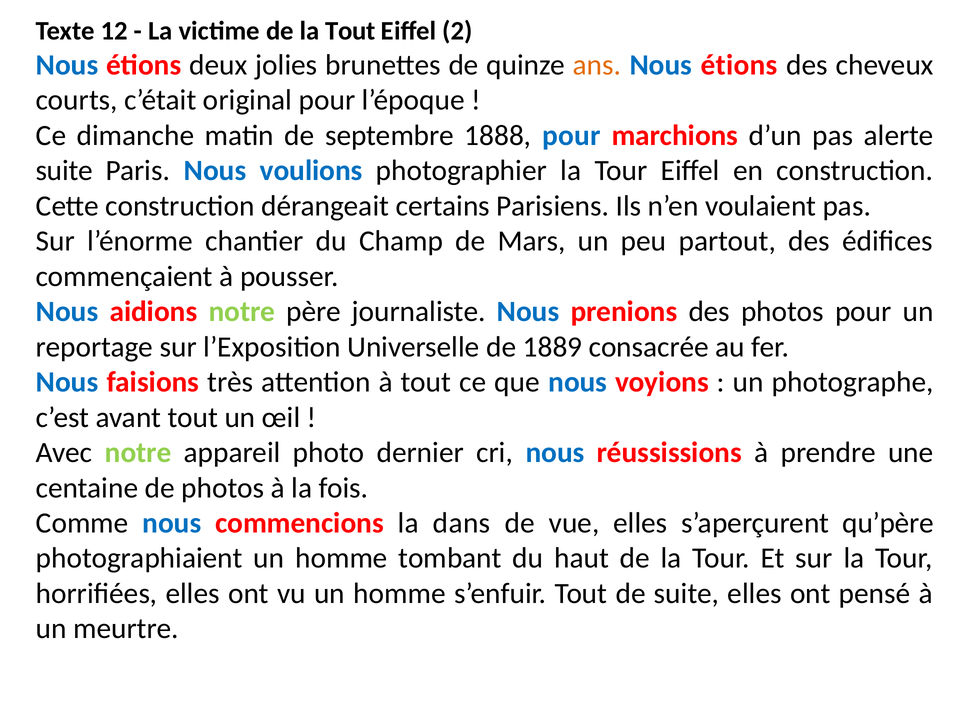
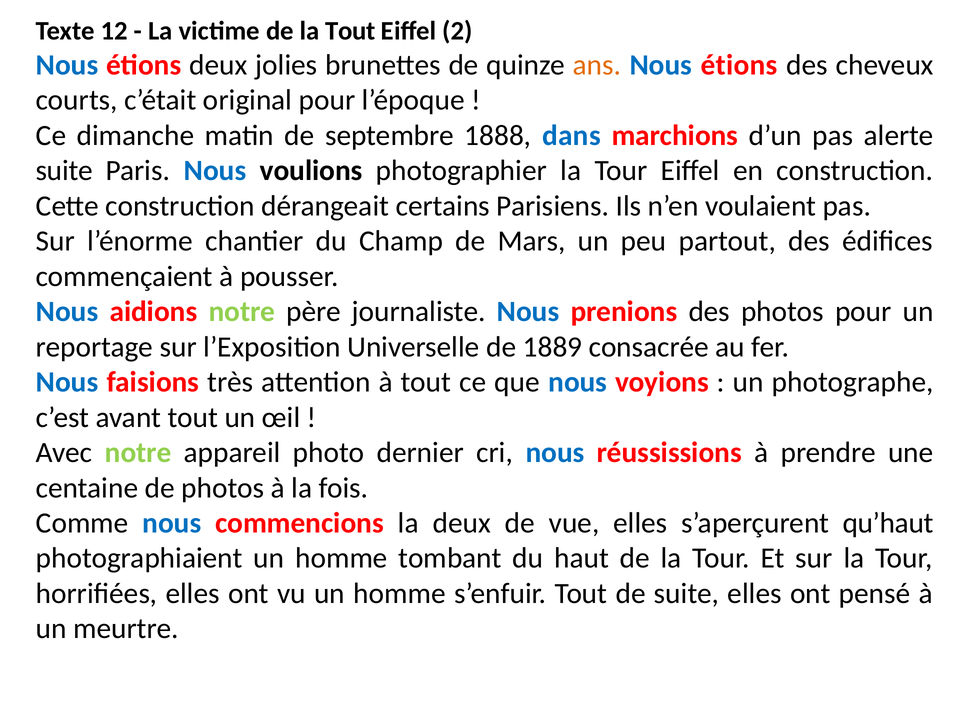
1888 pour: pour -> dans
voulions colour: blue -> black
la dans: dans -> deux
qu’père: qu’père -> qu’haut
